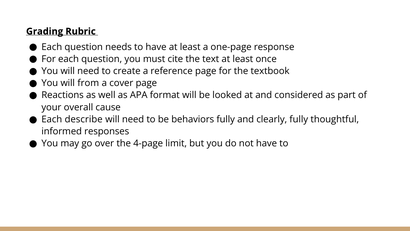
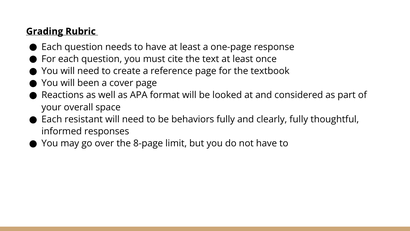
from: from -> been
cause: cause -> space
describe: describe -> resistant
4-page: 4-page -> 8-page
